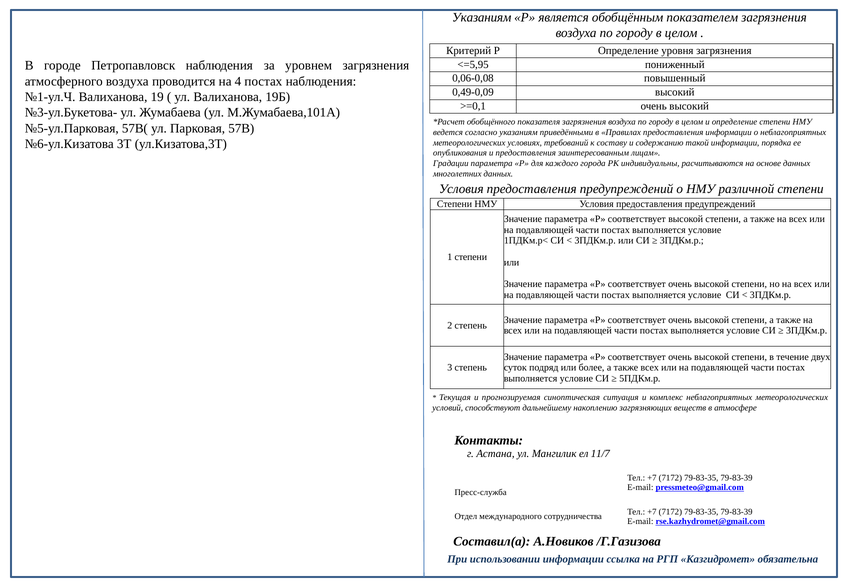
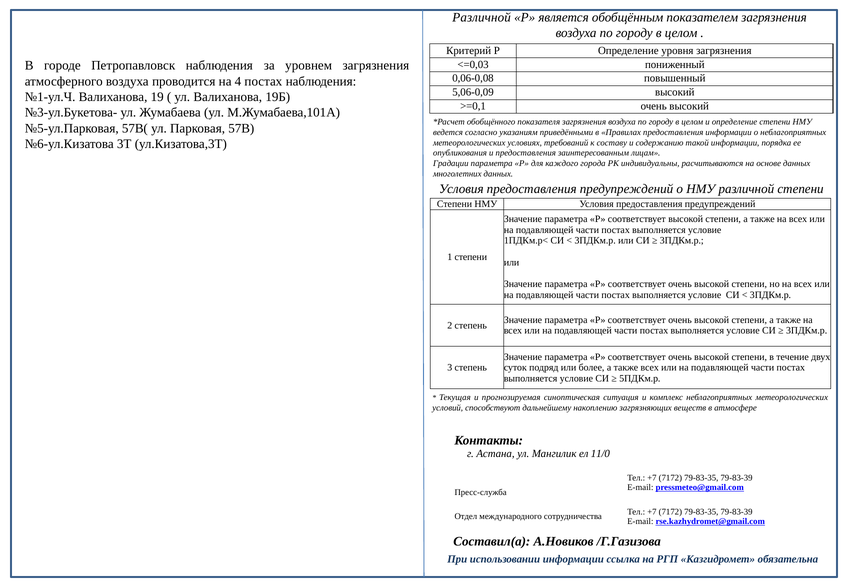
Указаниям at (482, 17): Указаниям -> Различной
<=5,95: <=5,95 -> <=0,03
0,49-0,09: 0,49-0,09 -> 5,06-0,09
11/7: 11/7 -> 11/0
